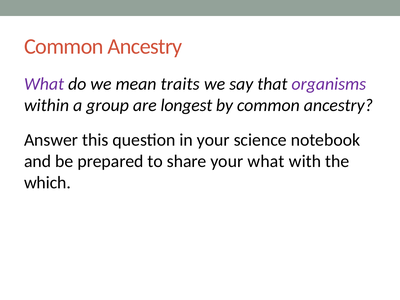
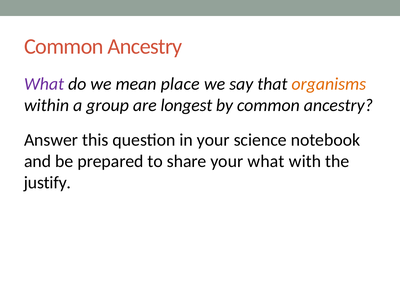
traits: traits -> place
organisms colour: purple -> orange
which: which -> justify
